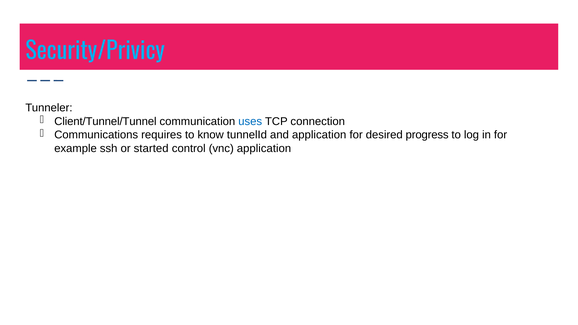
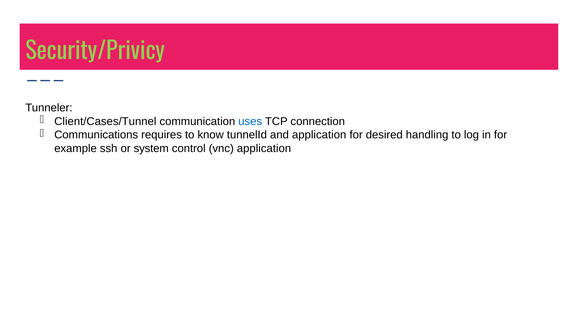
Security/Privicy colour: light blue -> light green
Client/Tunnel/Tunnel: Client/Tunnel/Tunnel -> Client/Cases/Tunnel
progress: progress -> handling
started: started -> system
